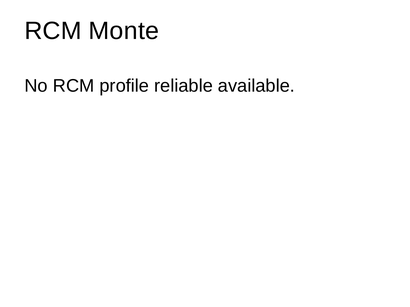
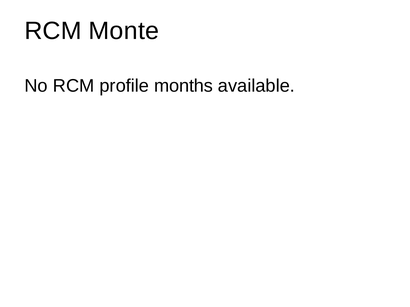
reliable: reliable -> months
